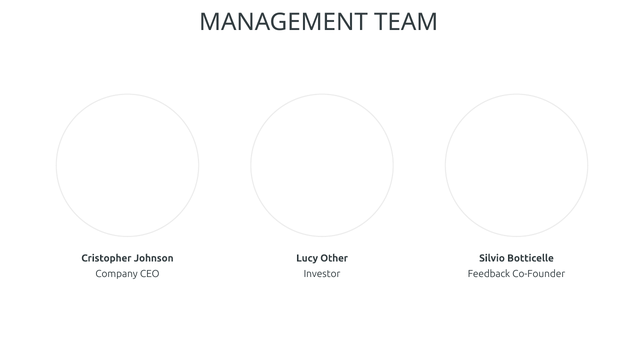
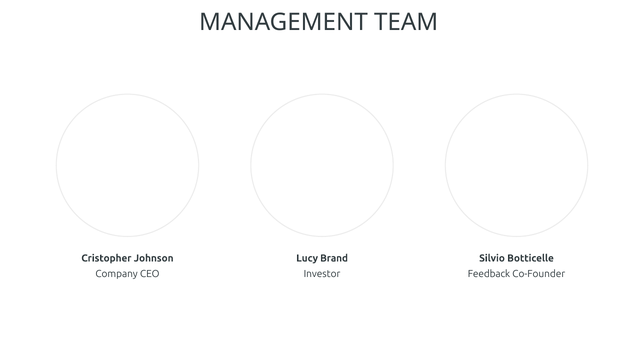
Other: Other -> Brand
